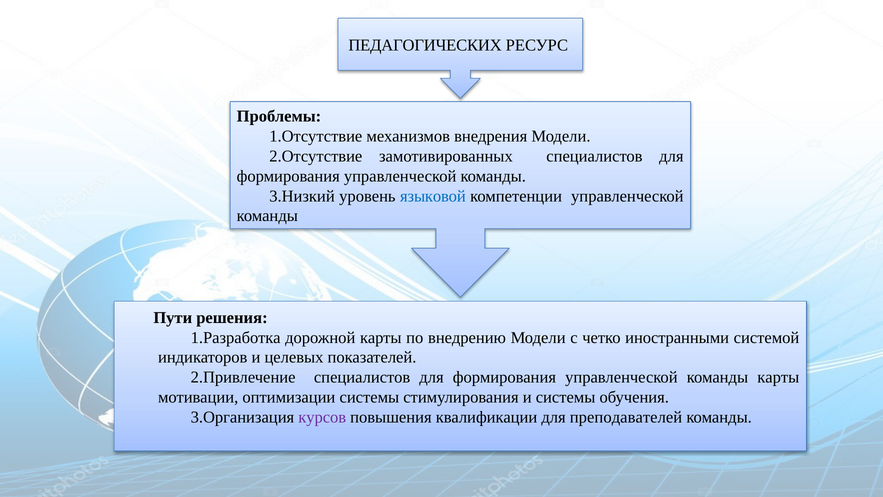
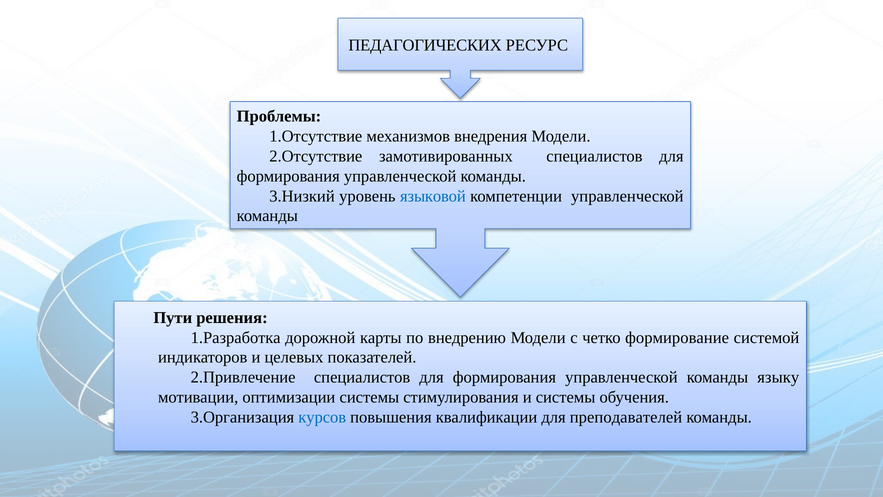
иностранными: иностранными -> формирование
команды карты: карты -> языку
курсов colour: purple -> blue
